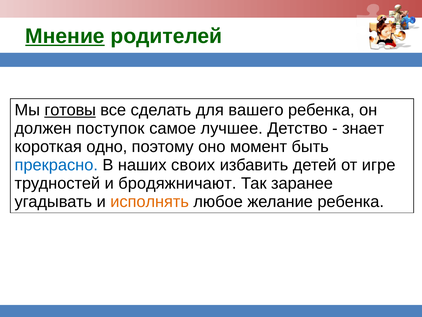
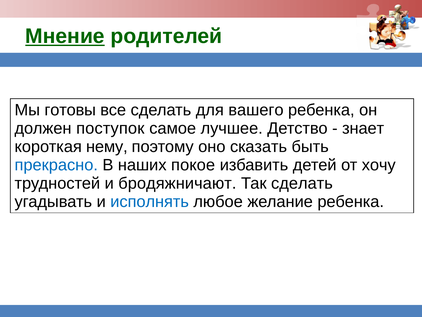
готовы underline: present -> none
одно: одно -> нему
момент: момент -> сказать
своих: своих -> покое
игре: игре -> хочу
Так заранее: заранее -> сделать
исполнять colour: orange -> blue
